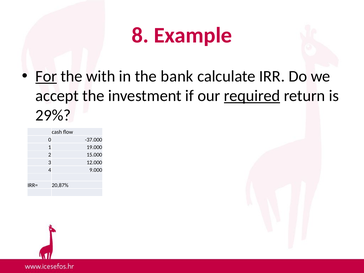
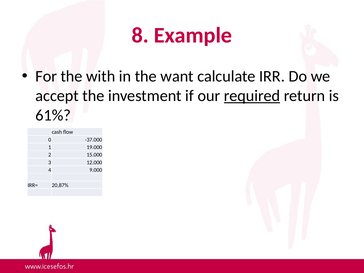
For underline: present -> none
bank: bank -> want
29%: 29% -> 61%
